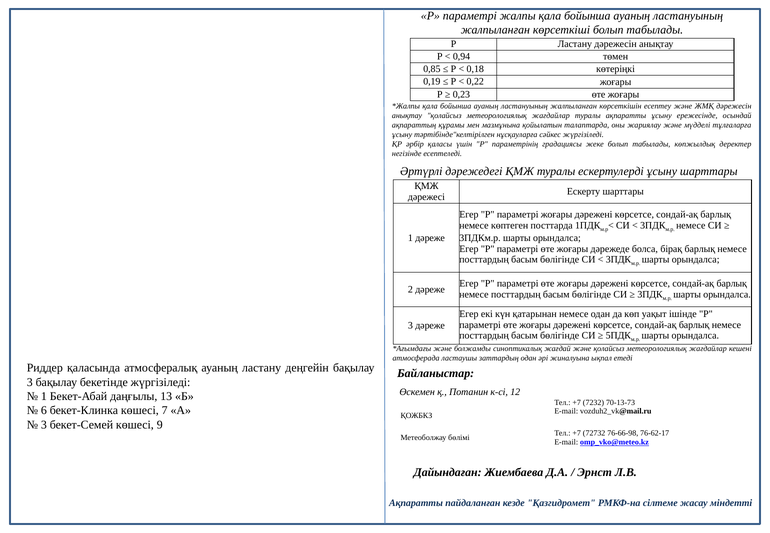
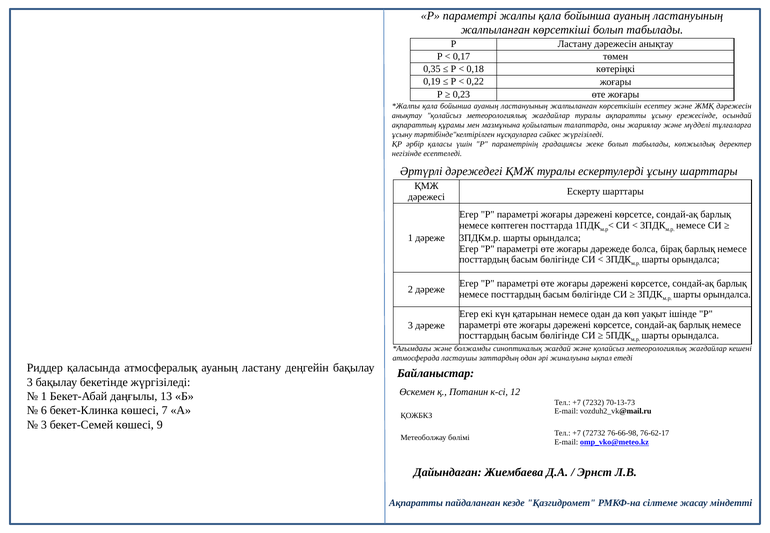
0,94: 0,94 -> 0,17
0,85: 0,85 -> 0,35
